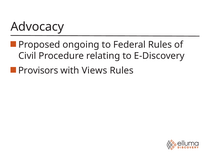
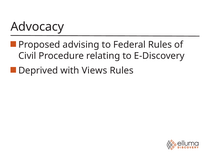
ongoing: ongoing -> advising
Provisors: Provisors -> Deprived
